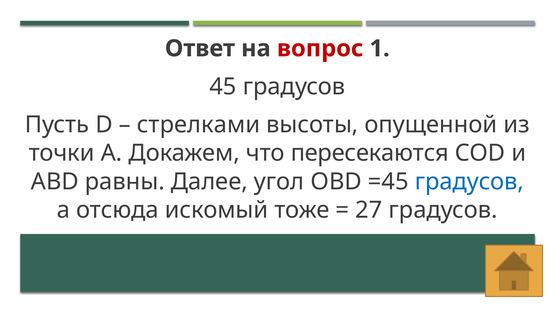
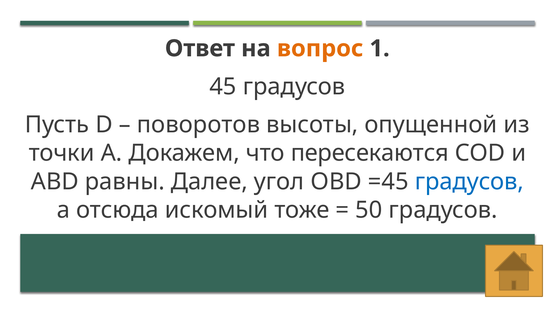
вопрос colour: red -> orange
стрелками: стрелками -> поворотов
27: 27 -> 50
